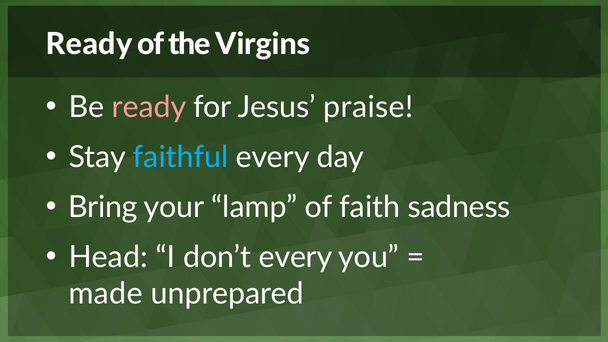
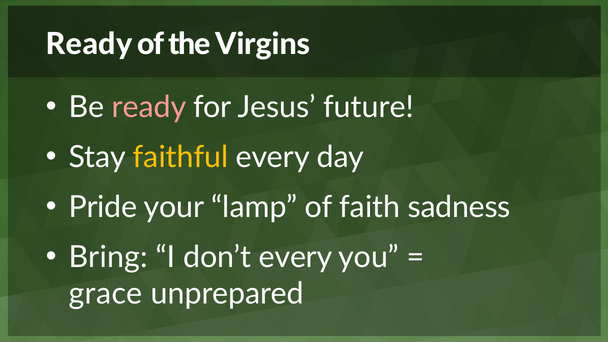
praise: praise -> future
faithful colour: light blue -> yellow
Bring: Bring -> Pride
Head: Head -> Bring
made: made -> grace
